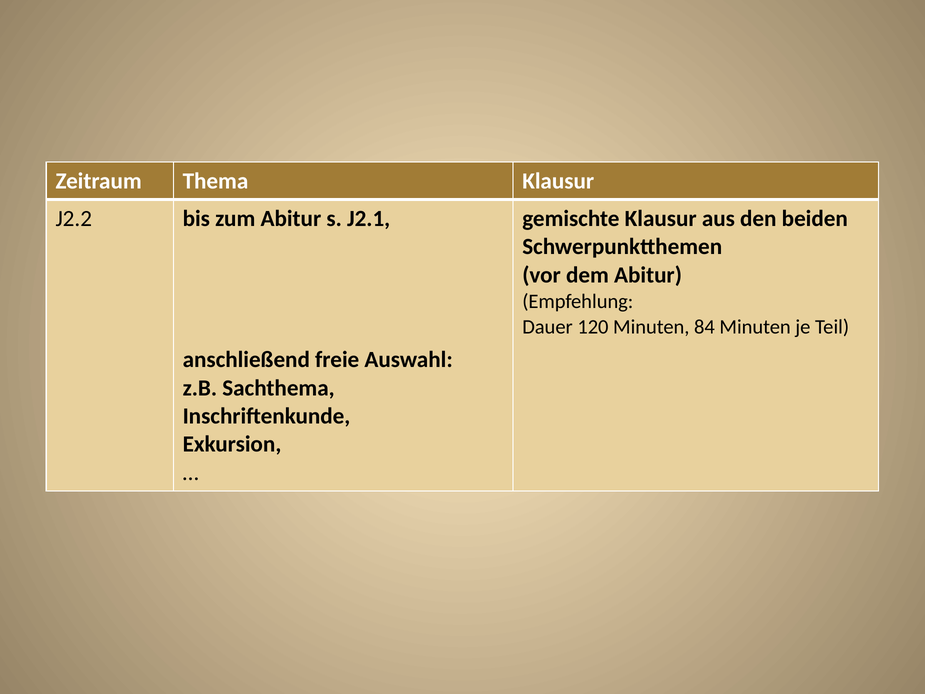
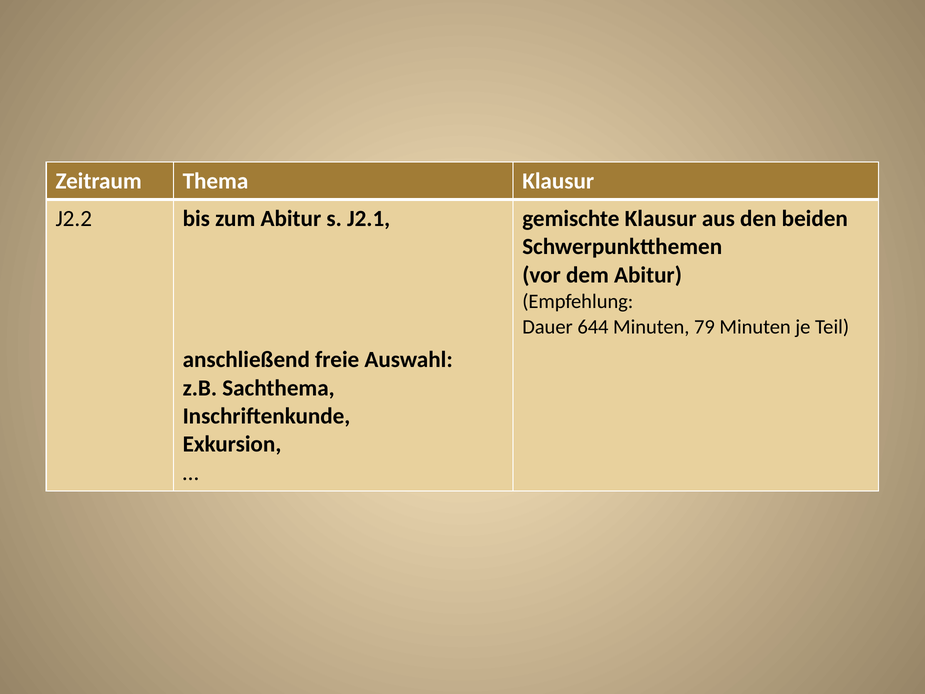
120: 120 -> 644
84: 84 -> 79
